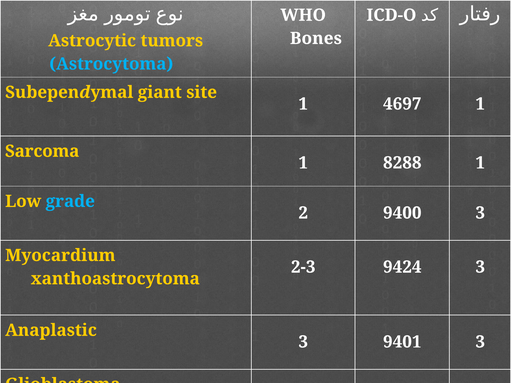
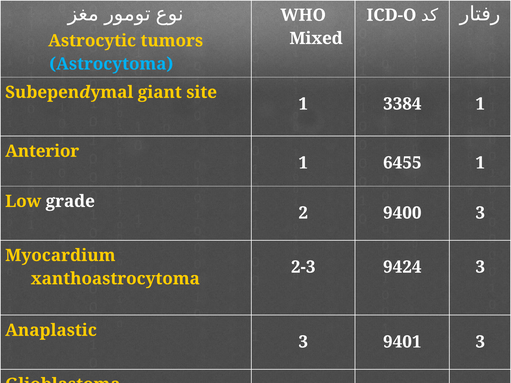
Bones: Bones -> Mixed
4697: 4697 -> 3384
Sarcoma: Sarcoma -> Anterior
8288: 8288 -> 6455
grade colour: light blue -> white
